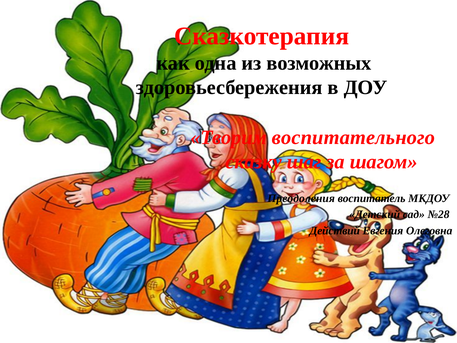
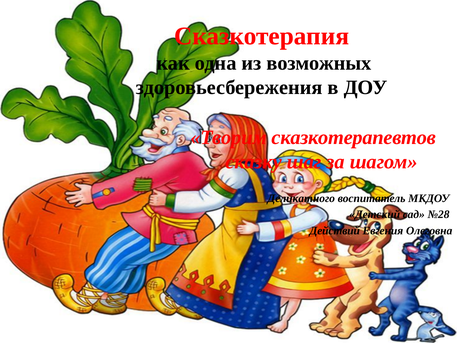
воспитательного: воспитательного -> сказкотерапевтов
Преодоления: Преодоления -> Деликатного
